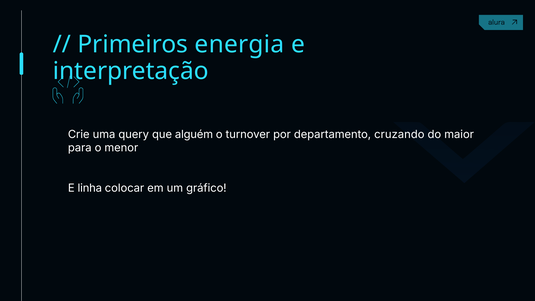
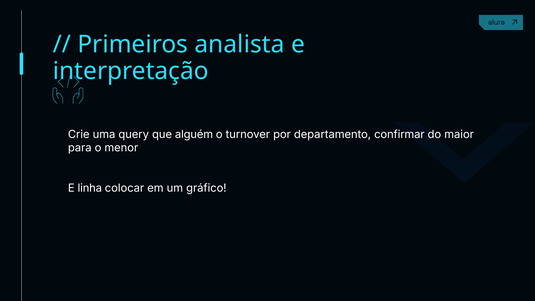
energia: energia -> analista
cruzando: cruzando -> confirmar
